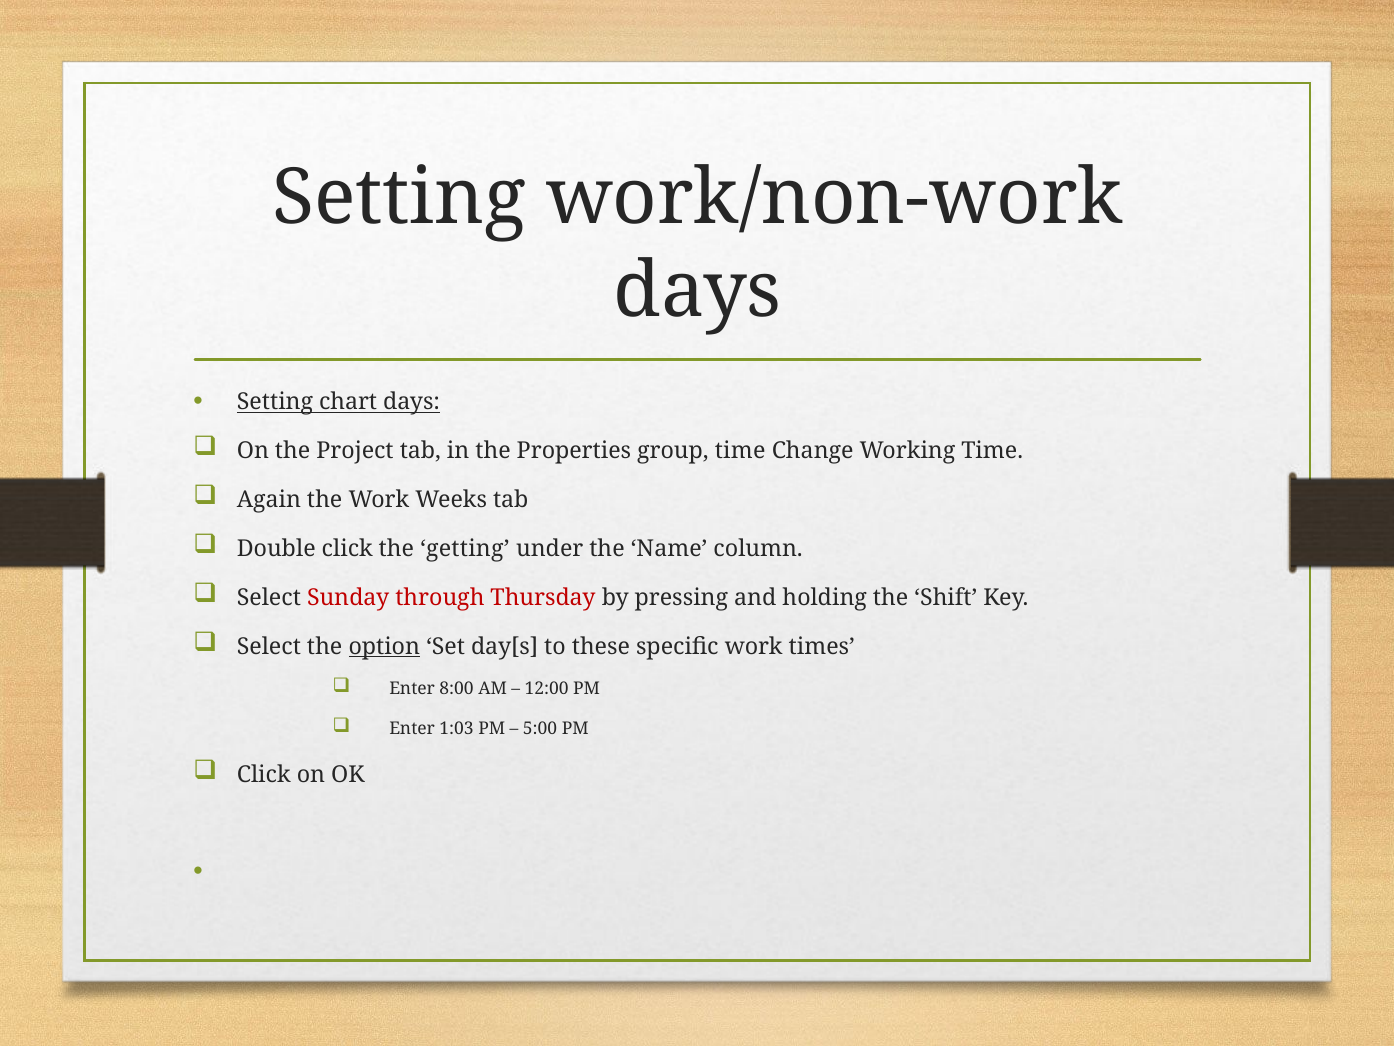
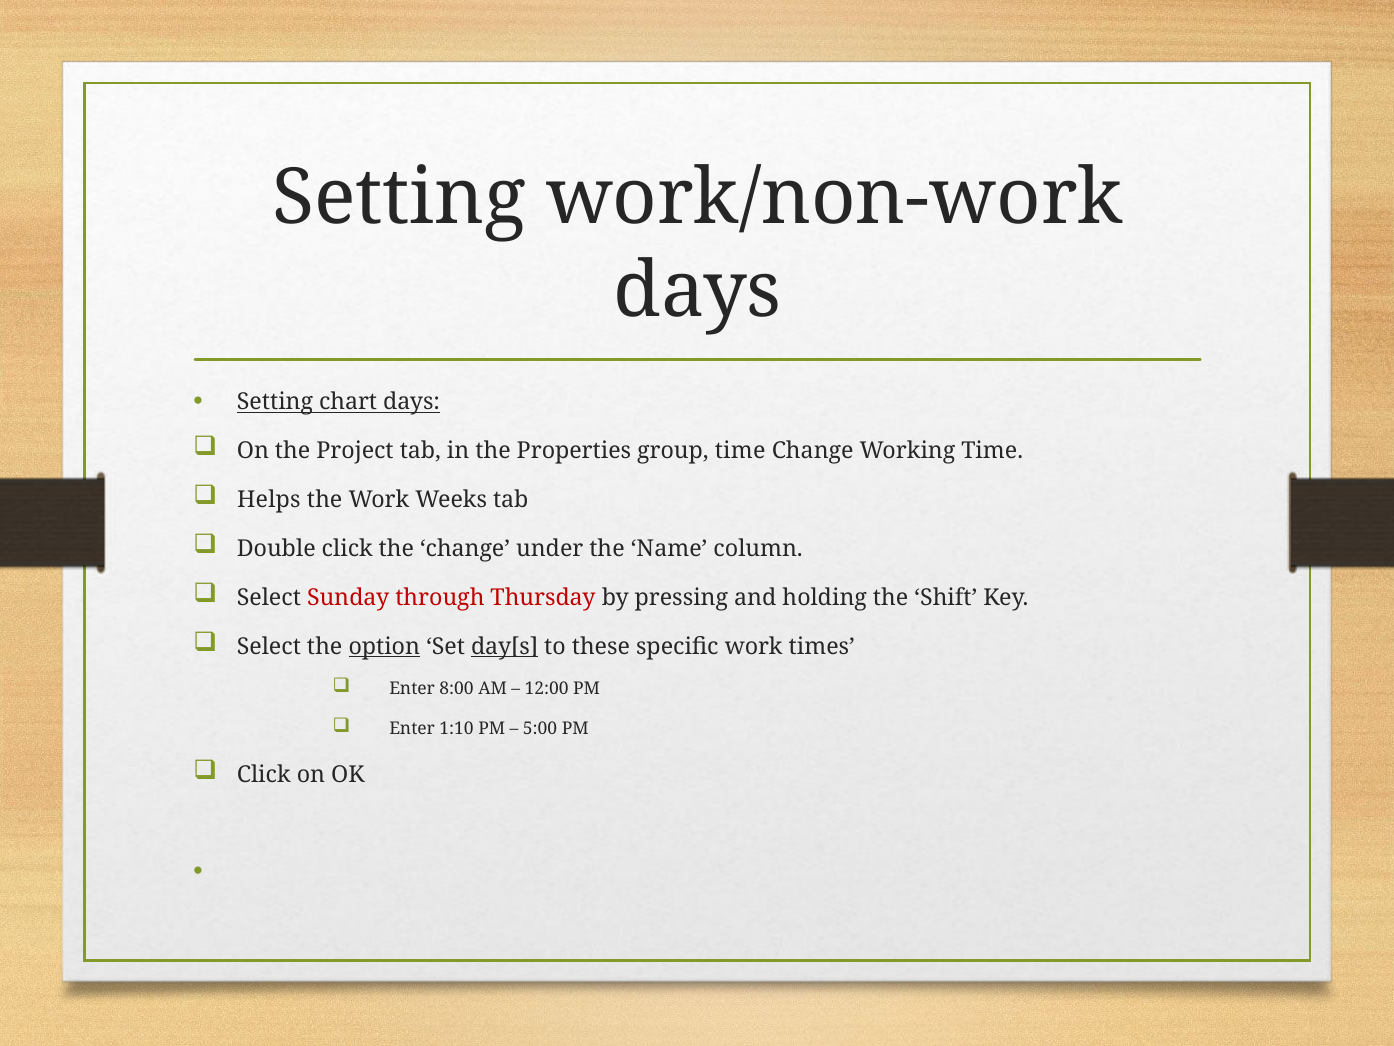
Again: Again -> Helps
the getting: getting -> change
day[s underline: none -> present
1:03: 1:03 -> 1:10
